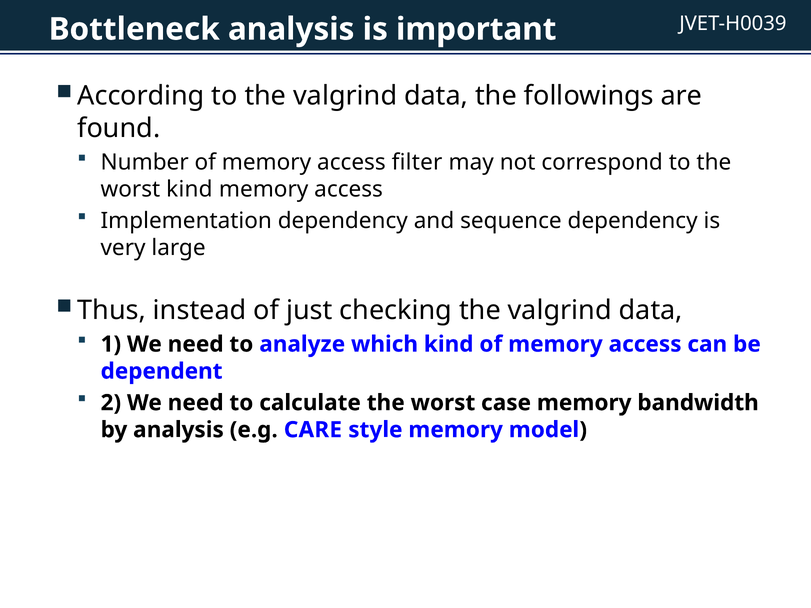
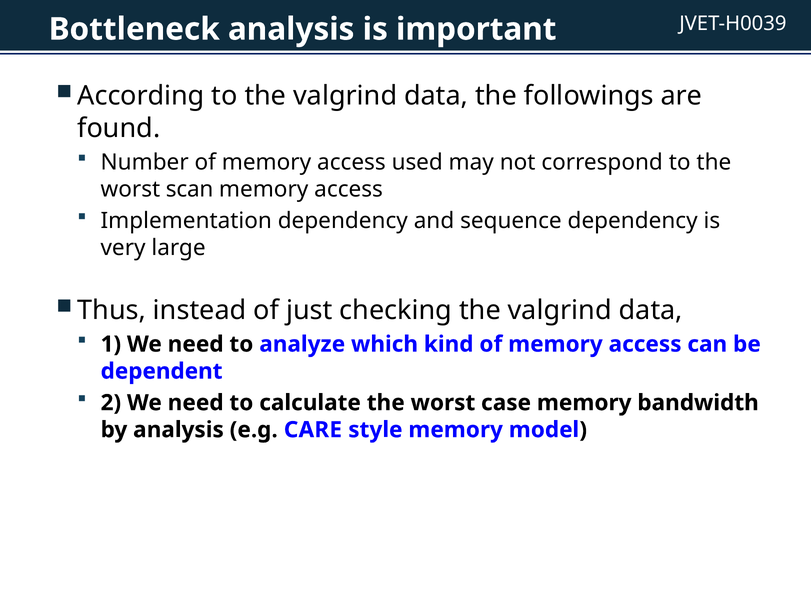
filter: filter -> used
worst kind: kind -> scan
